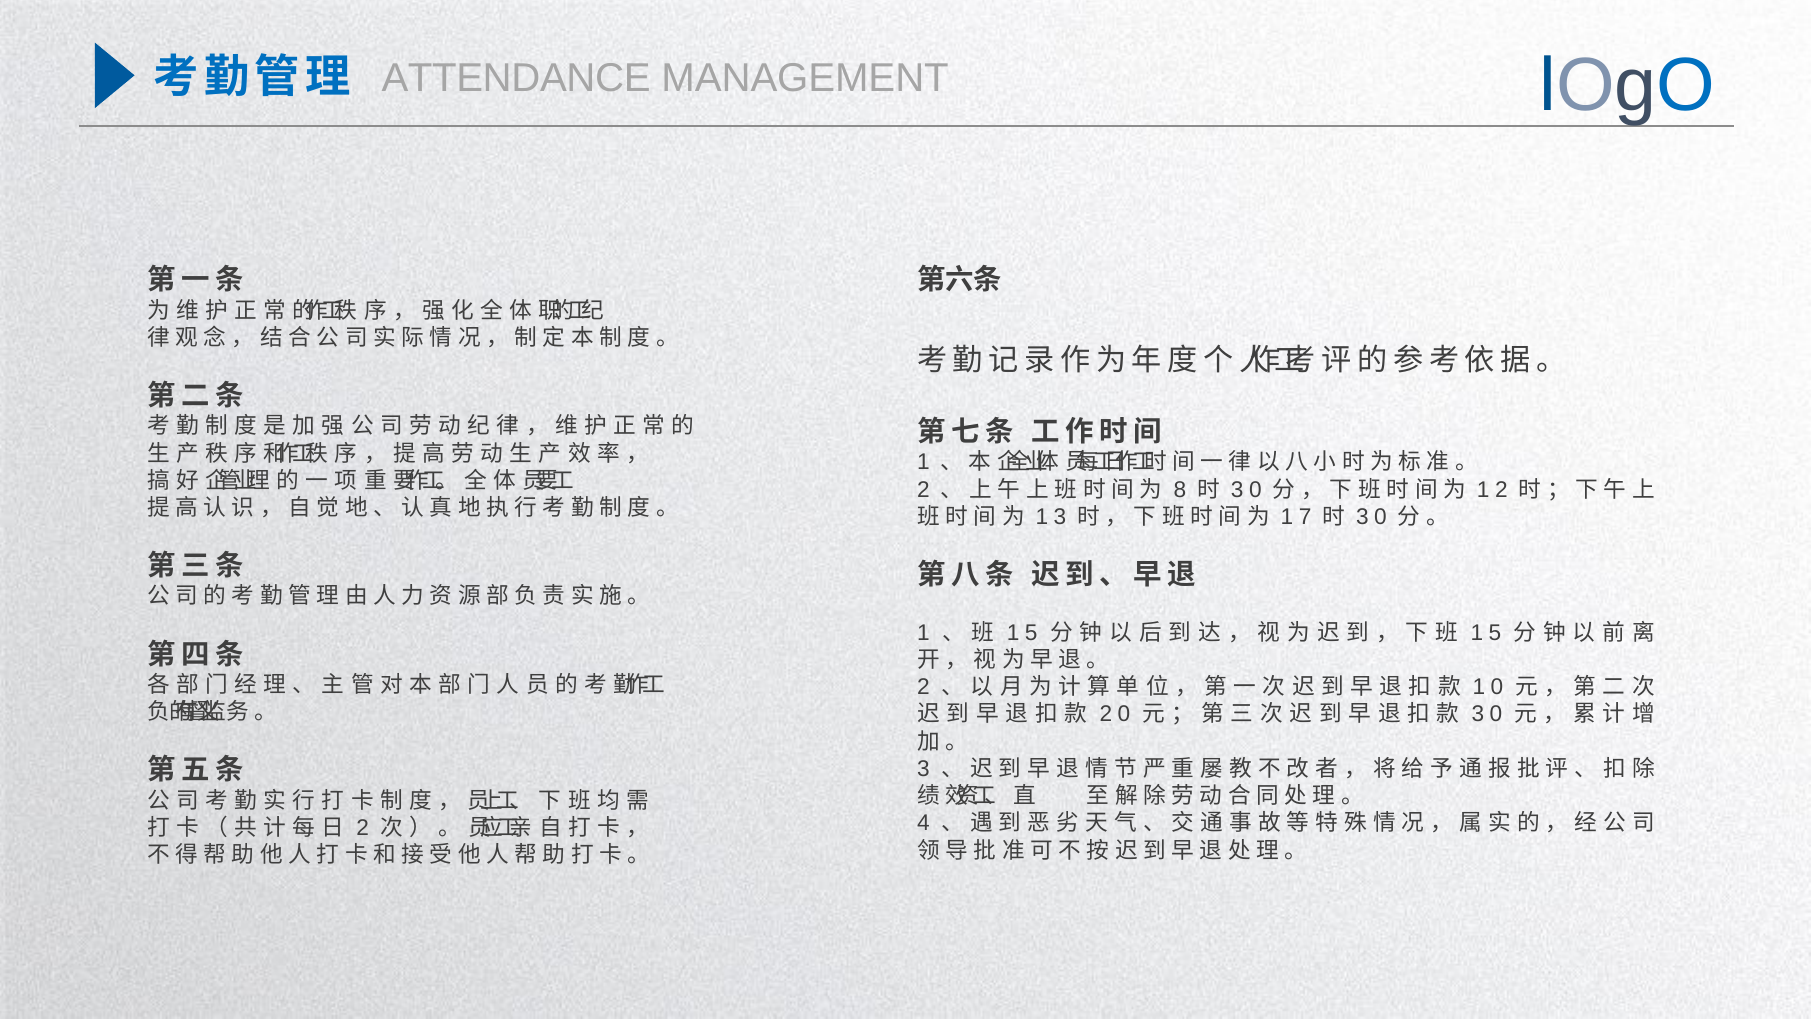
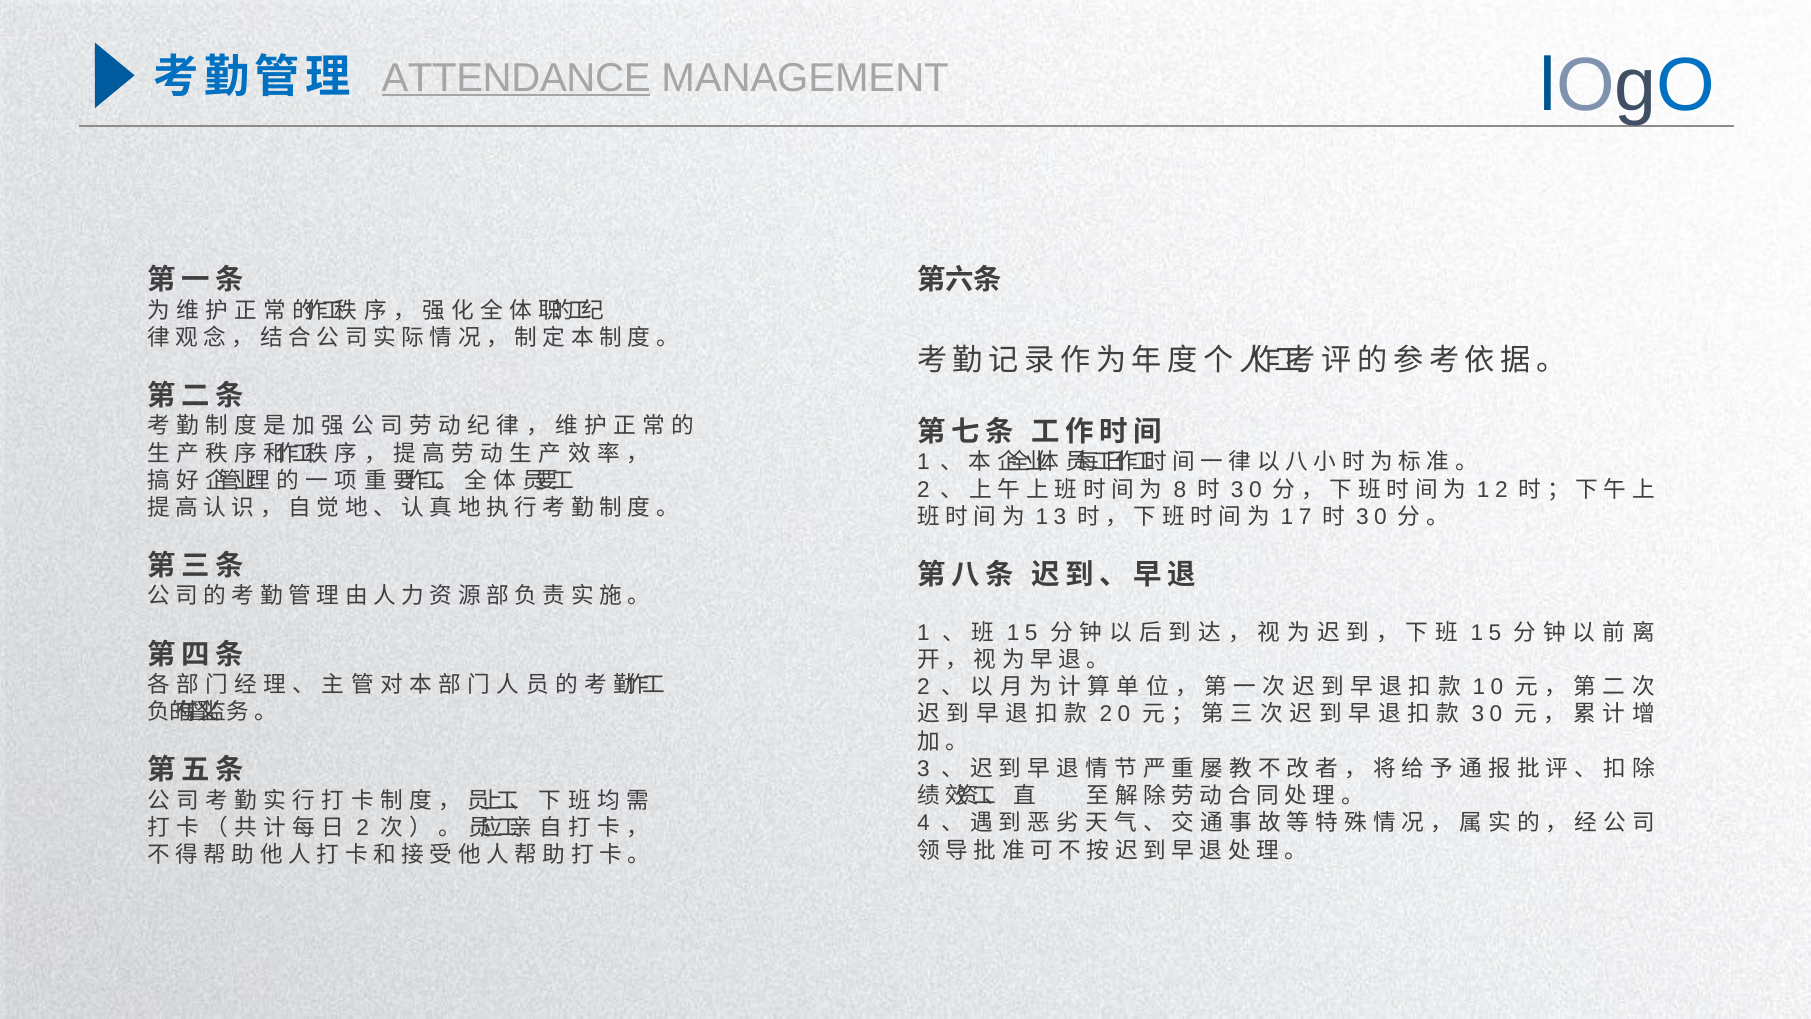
ATTENDANCE underline: none -> present
